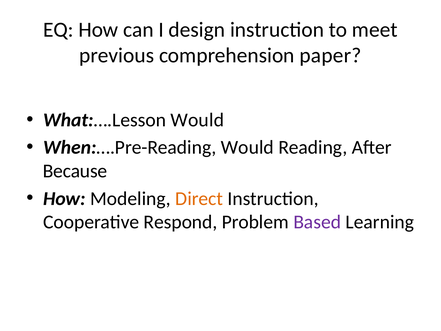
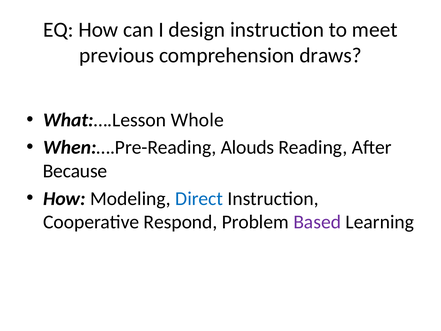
paper: paper -> draws
What:….Lesson Would: Would -> Whole
When:….Pre-Reading Would: Would -> Alouds
Direct colour: orange -> blue
